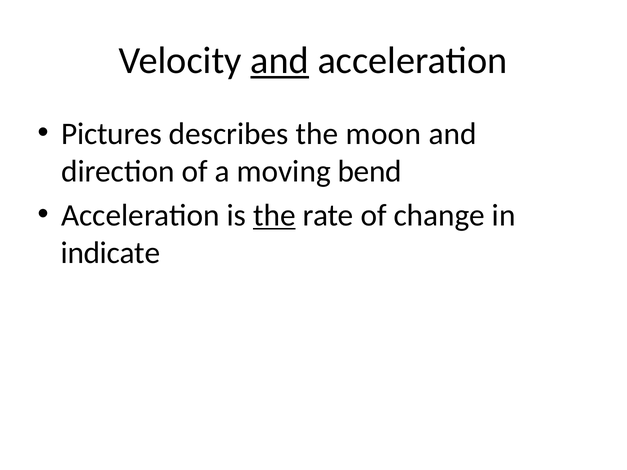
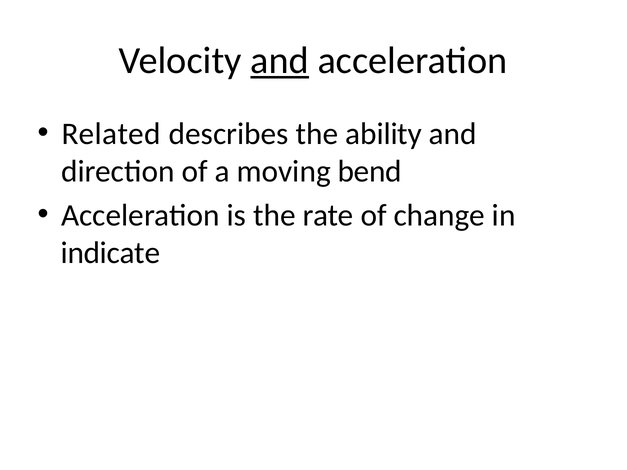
Pictures: Pictures -> Related
moon: moon -> ability
the at (274, 215) underline: present -> none
